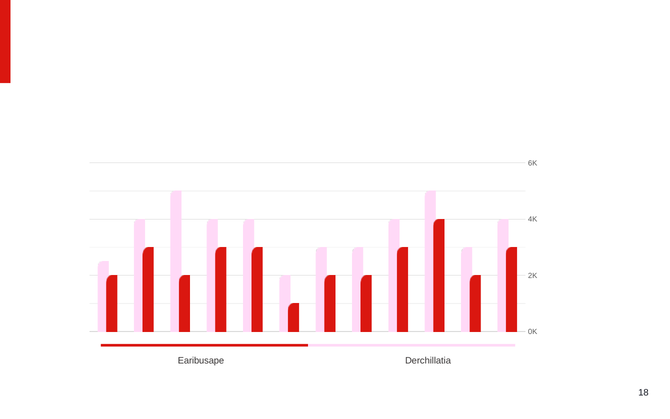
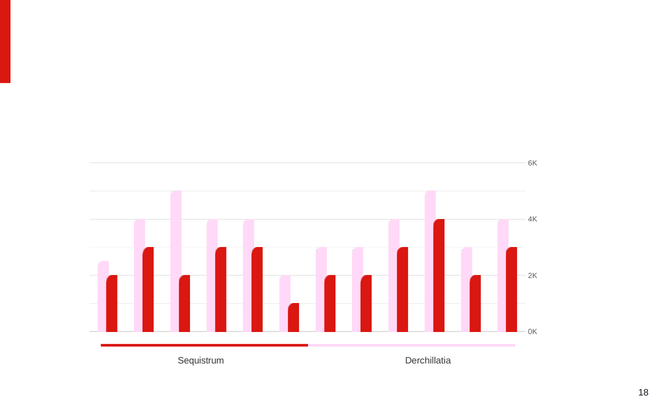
Earibusape: Earibusape -> Sequistrum
